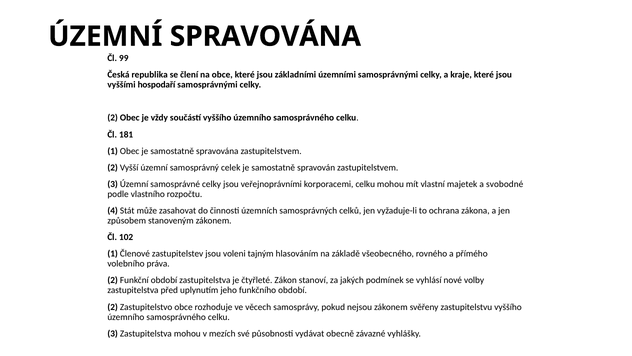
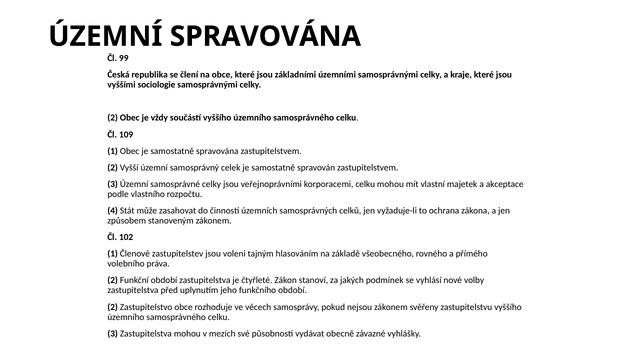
hospodaří: hospodaří -> sociologie
181: 181 -> 109
svobodné: svobodné -> akceptace
